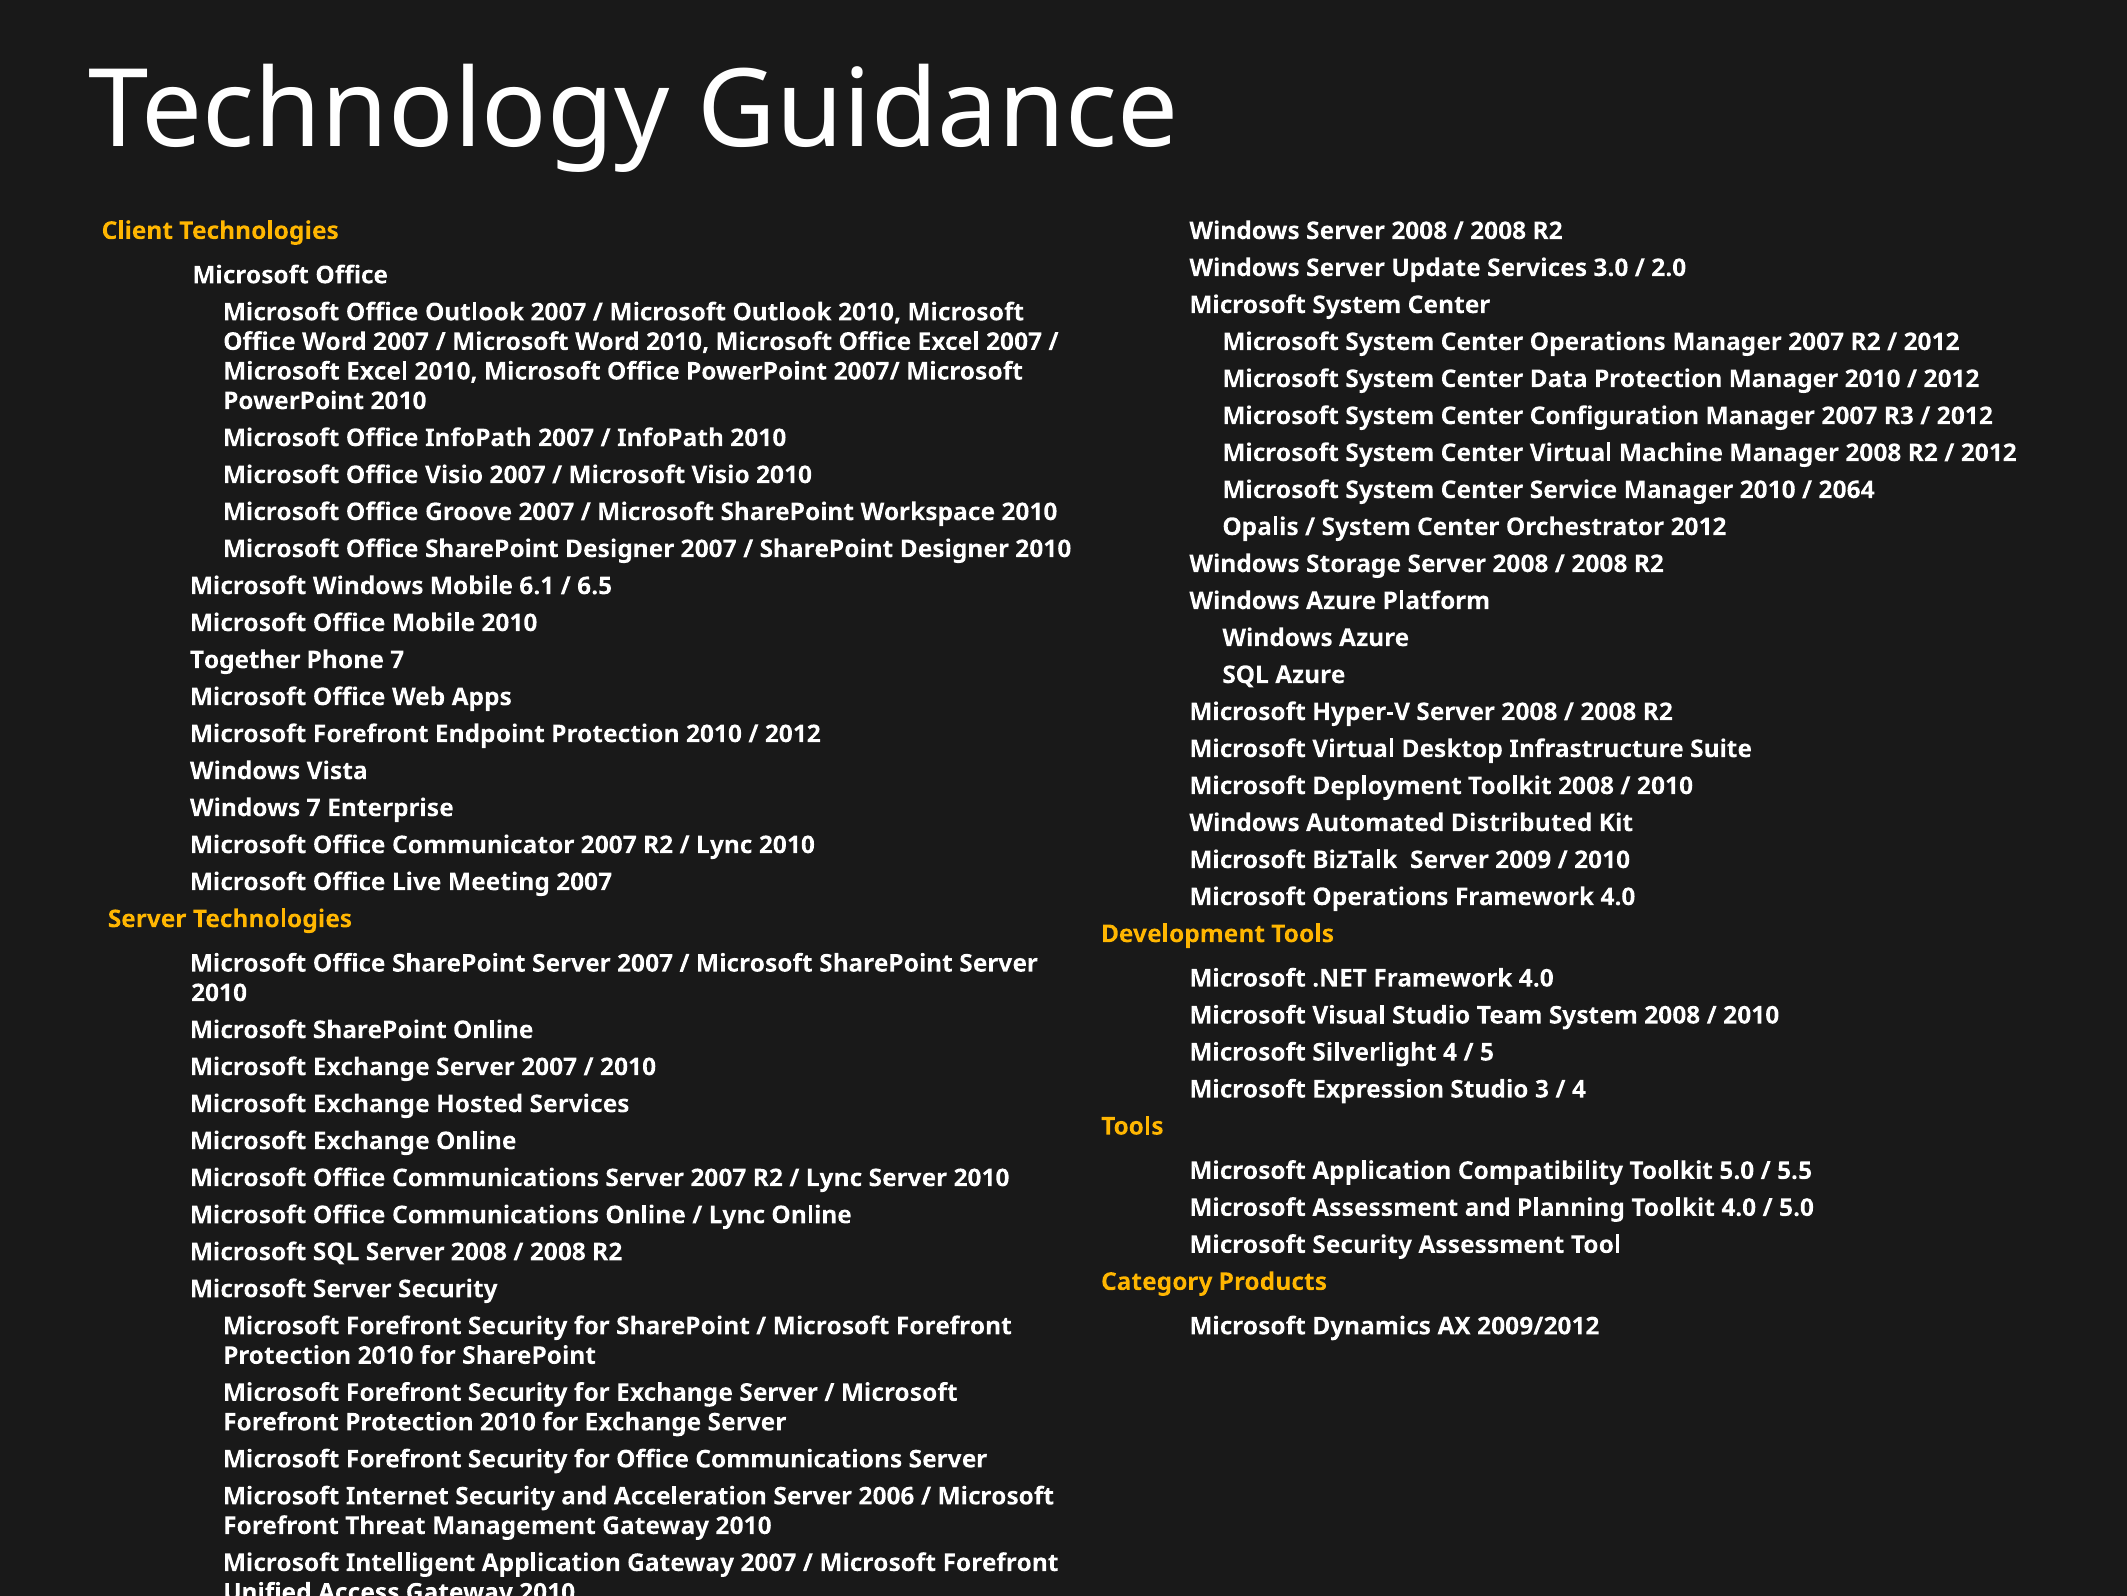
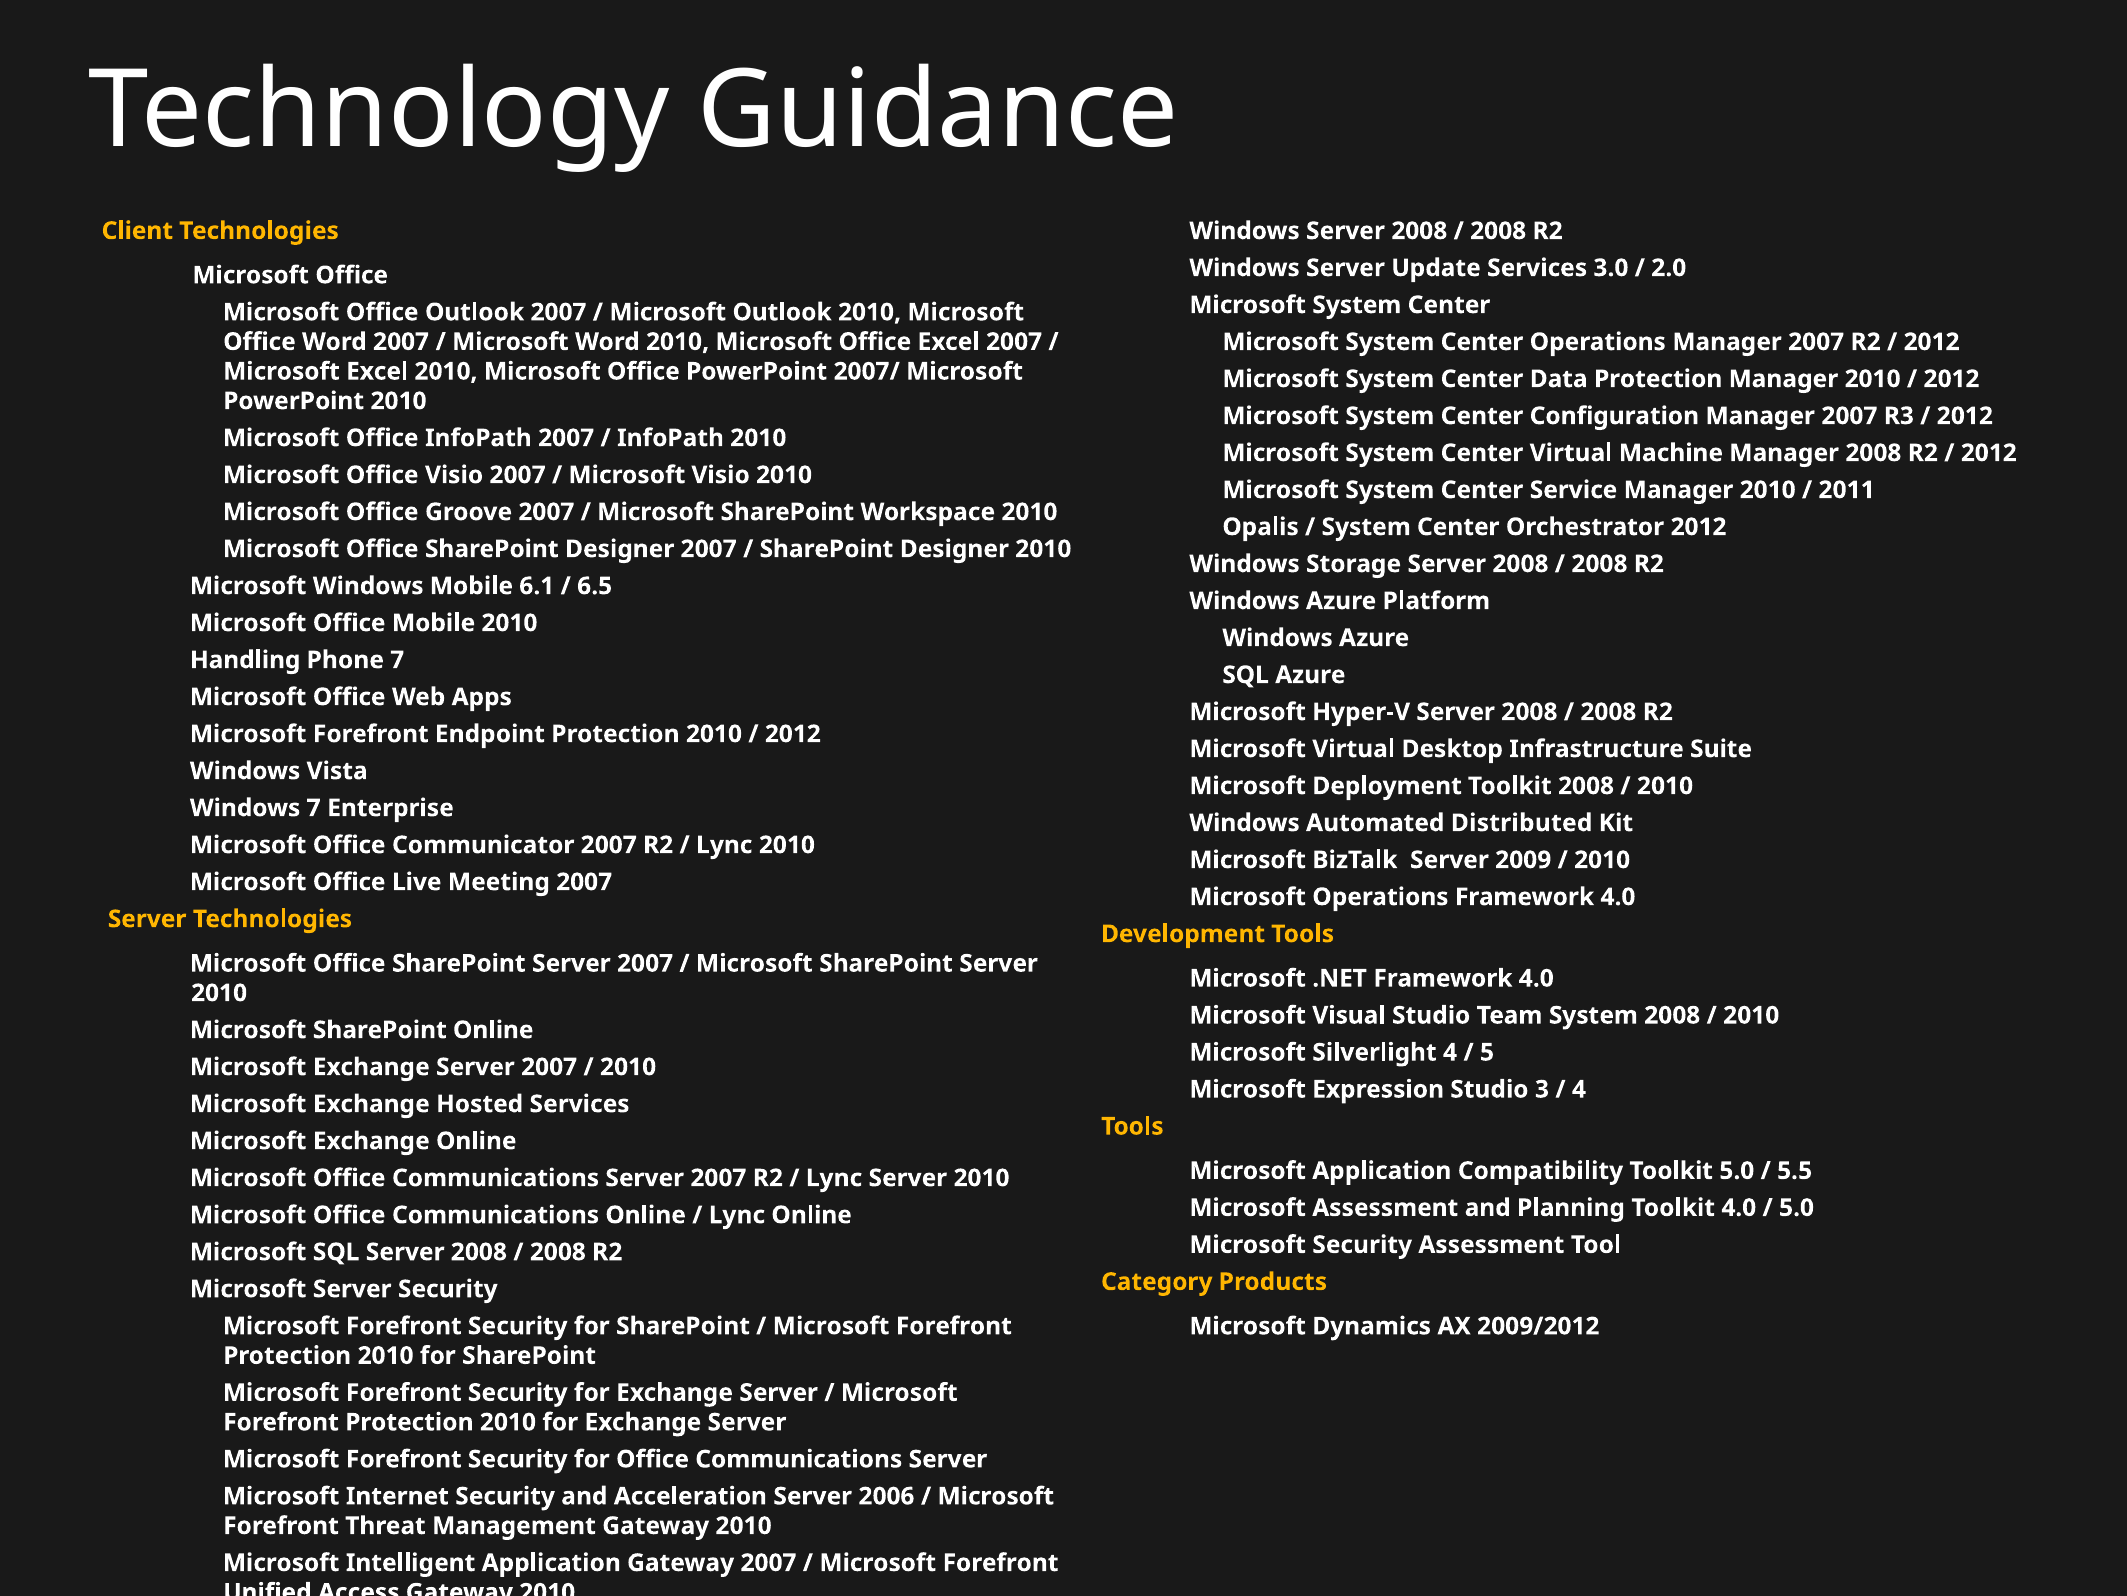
2064: 2064 -> 2011
Together: Together -> Handling
